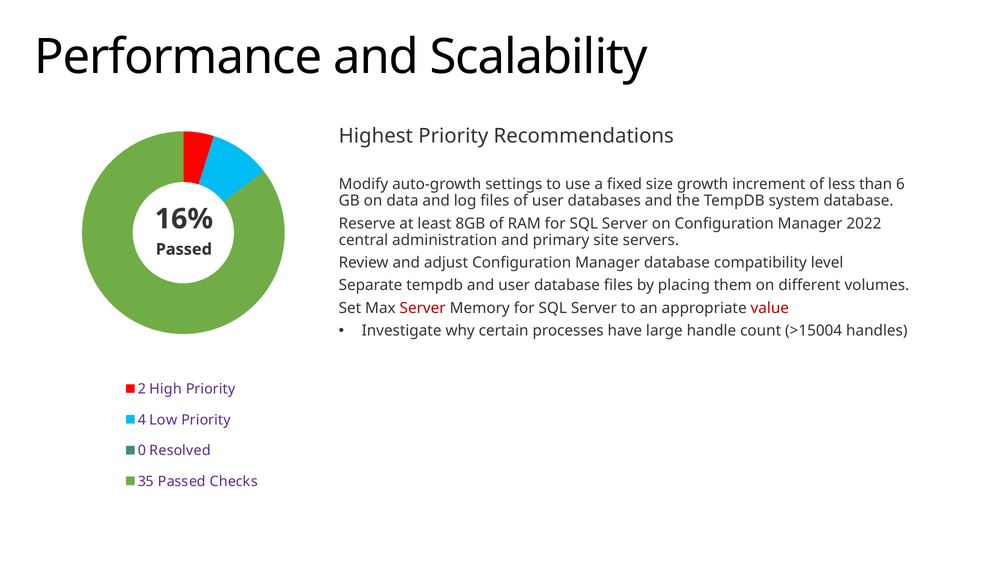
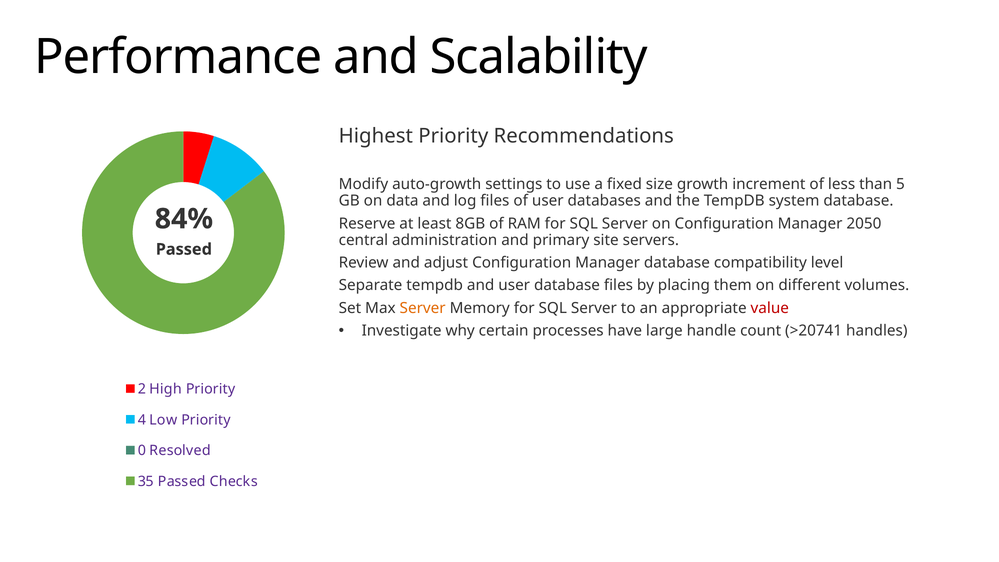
6: 6 -> 5
16%: 16% -> 84%
2022: 2022 -> 2050
Server at (423, 308) colour: red -> orange
>15004: >15004 -> >20741
